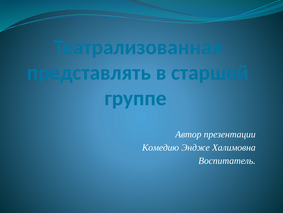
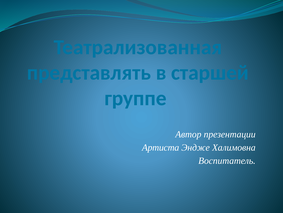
Комедию: Комедию -> Артиста
